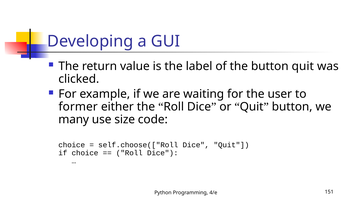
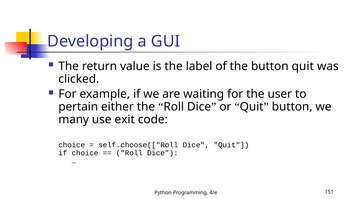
former: former -> pertain
size: size -> exit
